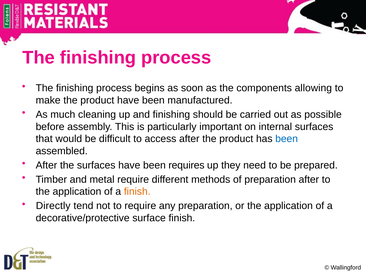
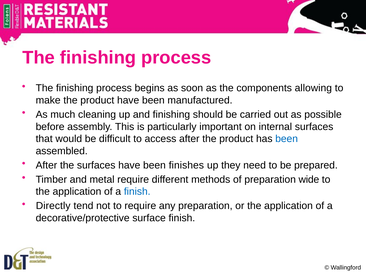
requires: requires -> finishes
preparation after: after -> wide
finish at (137, 192) colour: orange -> blue
